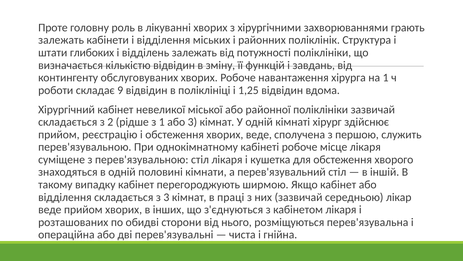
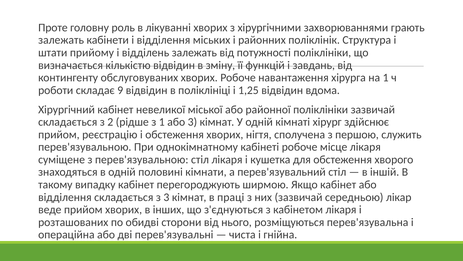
глибоких: глибоких -> прийому
хворих веде: веде -> нігтя
